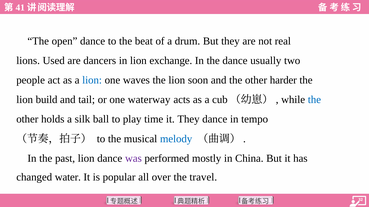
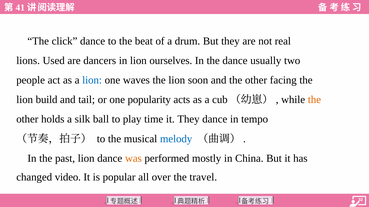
open: open -> click
exchange: exchange -> ourselves
harder: harder -> facing
waterway: waterway -> popularity
the at (314, 100) colour: blue -> orange
was colour: purple -> orange
water: water -> video
